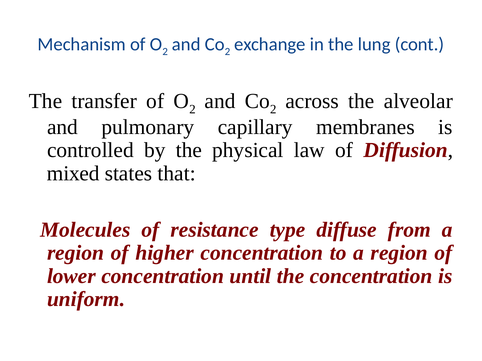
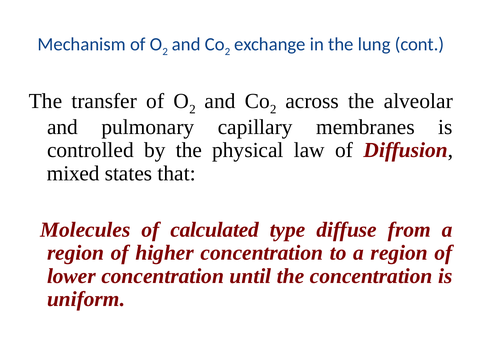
resistance: resistance -> calculated
